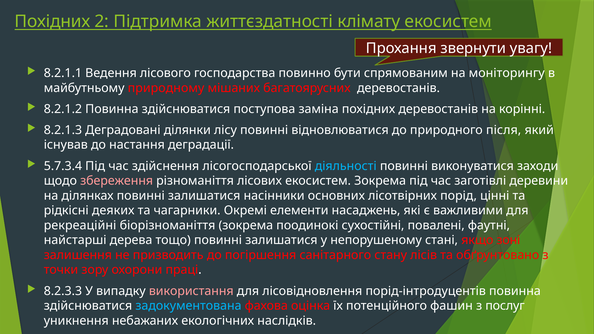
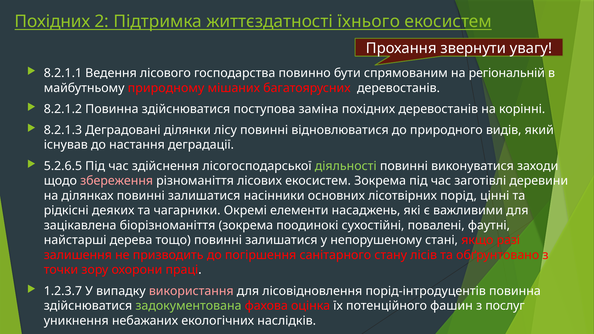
клімату: клімату -> їхнього
моніторингу: моніторингу -> регіональній
після: після -> видів
5.7.3.4: 5.7.3.4 -> 5.2.6.5
діяльності colour: light blue -> light green
рекреаційні: рекреаційні -> зацікавлена
зоні: зоні -> разі
8.2.3.3: 8.2.3.3 -> 1.2.3.7
задокументована colour: light blue -> light green
